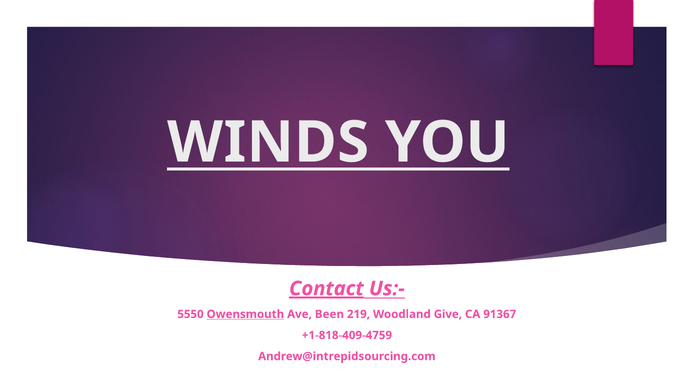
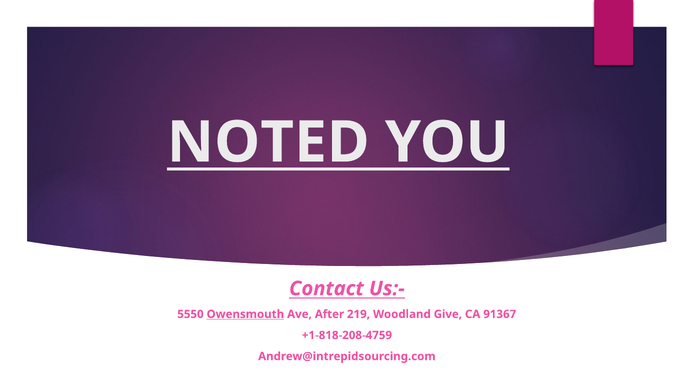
WINDS: WINDS -> NOTED
Contact underline: present -> none
Been: Been -> After
+1-818-409-4759: +1-818-409-4759 -> +1-818-208-4759
